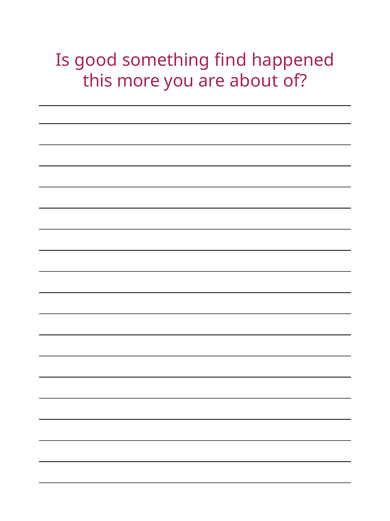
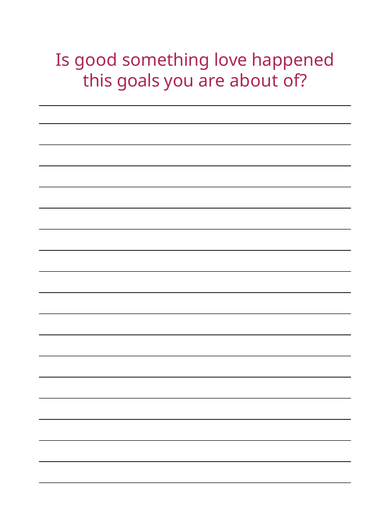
find: find -> love
more: more -> goals
